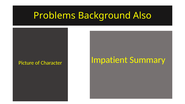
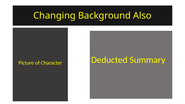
Problems: Problems -> Changing
Impatient: Impatient -> Deducted
